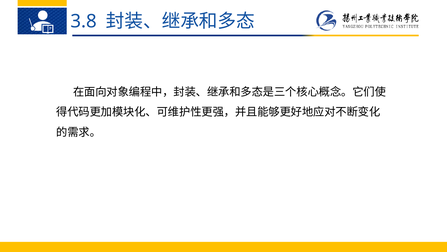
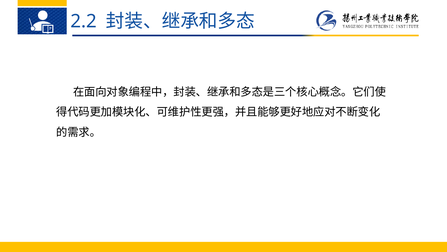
3.8: 3.8 -> 2.2
